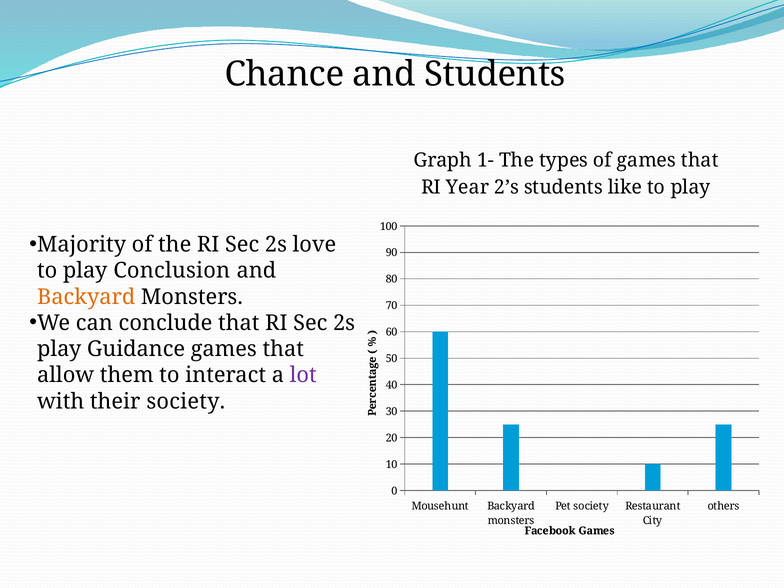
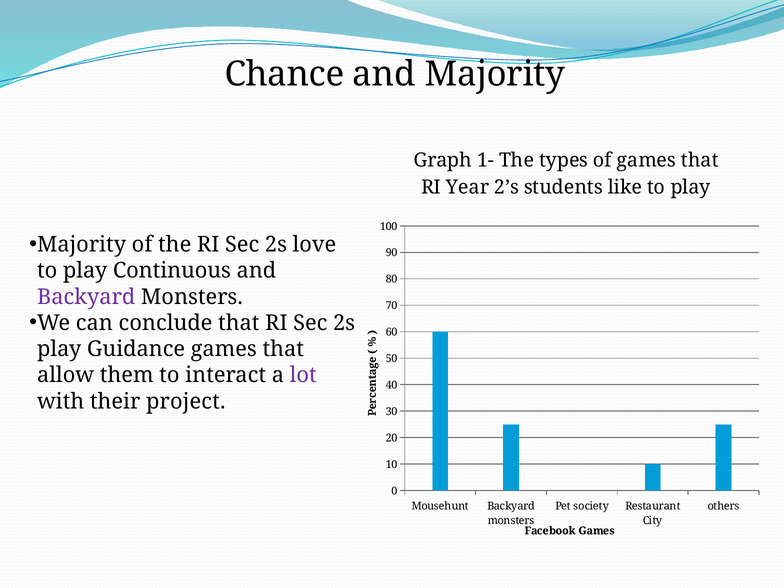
and Students: Students -> Majority
Conclusion: Conclusion -> Continuous
Backyard at (86, 297) colour: orange -> purple
their society: society -> project
